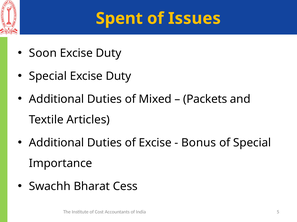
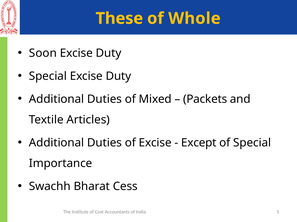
Spent: Spent -> These
Issues: Issues -> Whole
Bonus: Bonus -> Except
